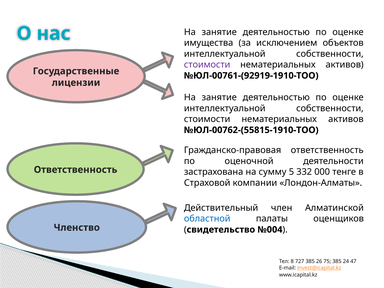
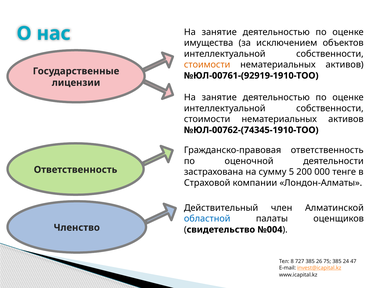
стоимости at (207, 65) colour: purple -> orange
№ЮЛ-00762-(55815-1910-ТОО: №ЮЛ-00762-(55815-1910-ТОО -> №ЮЛ-00762-(74345-1910-ТОО
332: 332 -> 200
